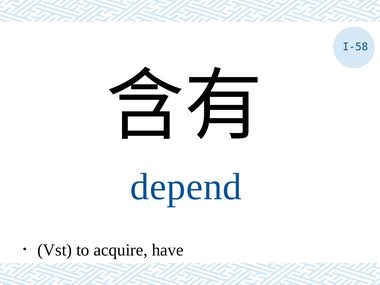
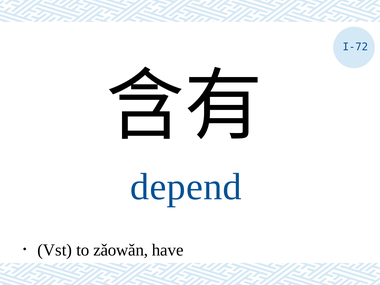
I-58: I-58 -> I-72
acquire: acquire -> zǎowǎn
